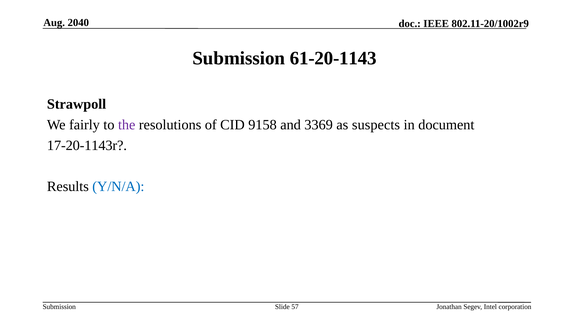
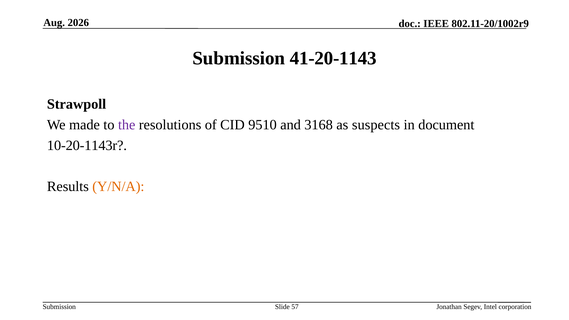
2040: 2040 -> 2026
61-20-1143: 61-20-1143 -> 41-20-1143
fairly: fairly -> made
9158: 9158 -> 9510
3369: 3369 -> 3168
17-20-1143r: 17-20-1143r -> 10-20-1143r
Y/N/A colour: blue -> orange
